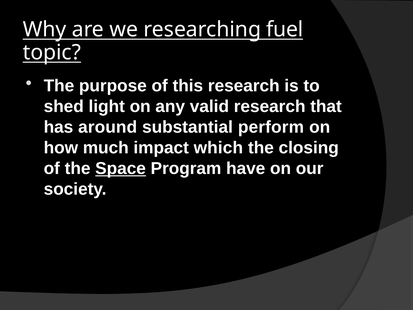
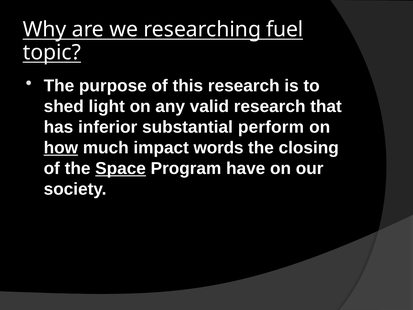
around: around -> inferior
how underline: none -> present
which: which -> words
